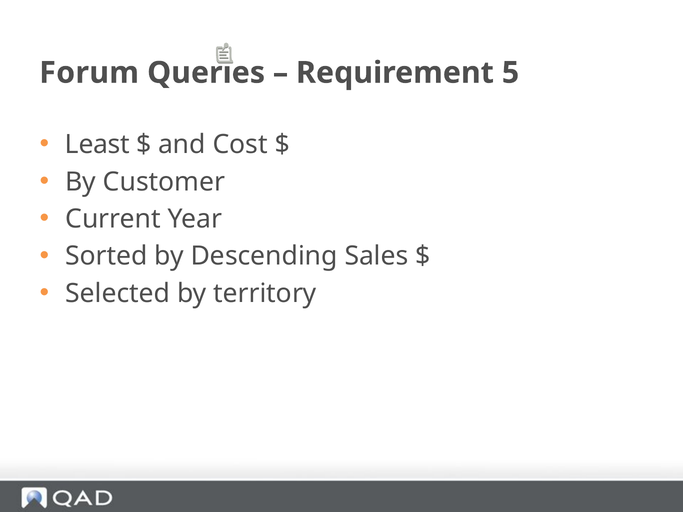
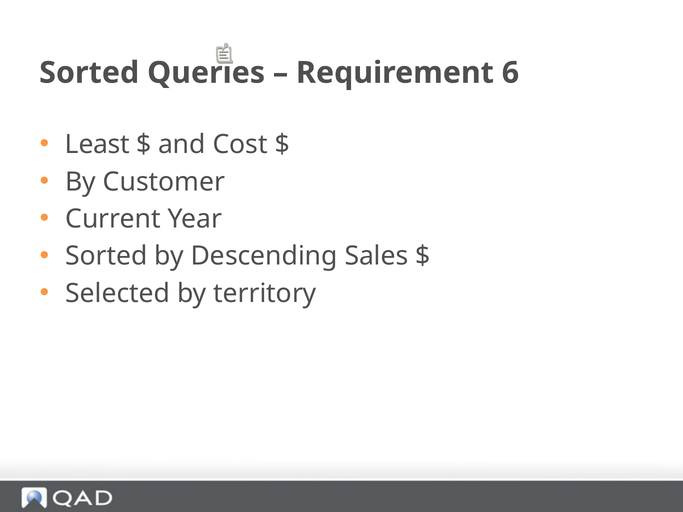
Forum at (89, 73): Forum -> Sorted
5: 5 -> 6
